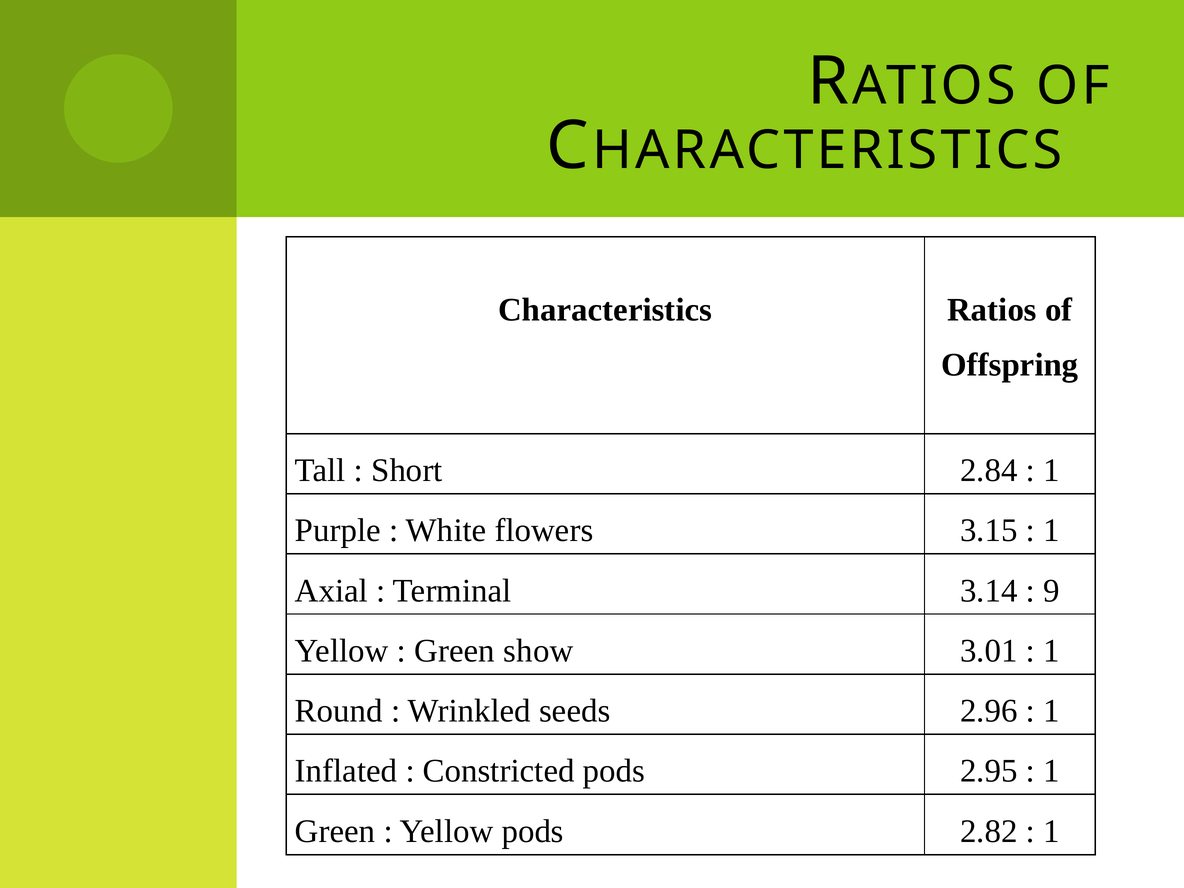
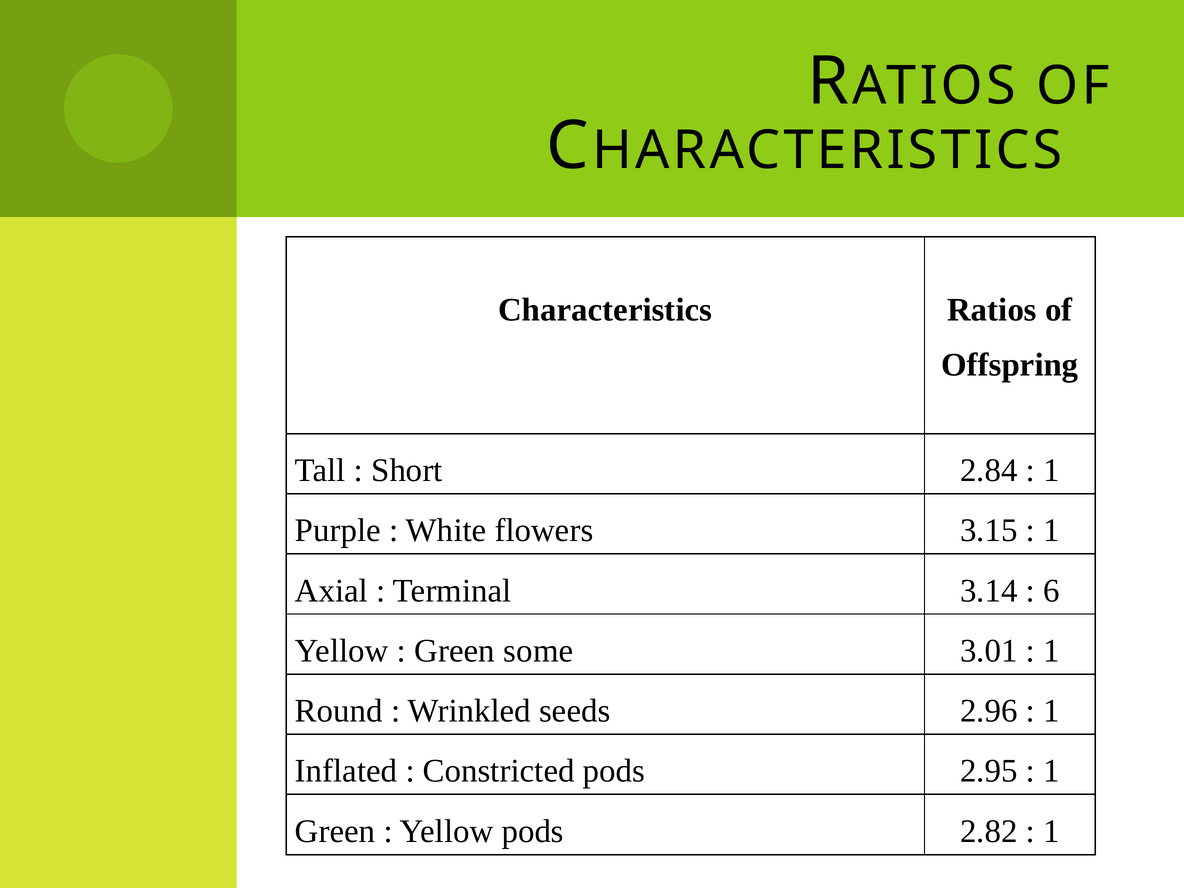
9: 9 -> 6
show: show -> some
